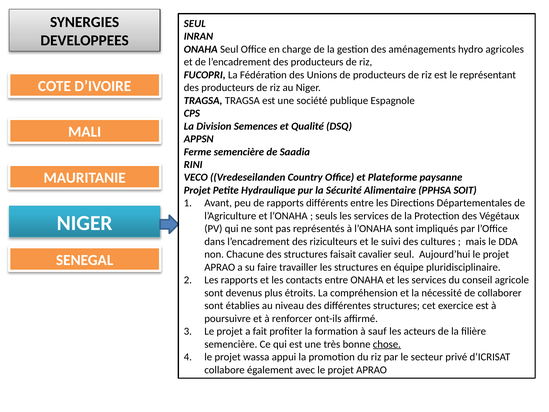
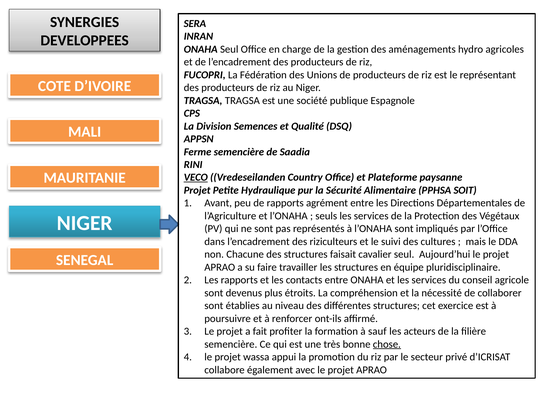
SEUL at (195, 24): SEUL -> SERA
VECO underline: none -> present
différents: différents -> agrément
